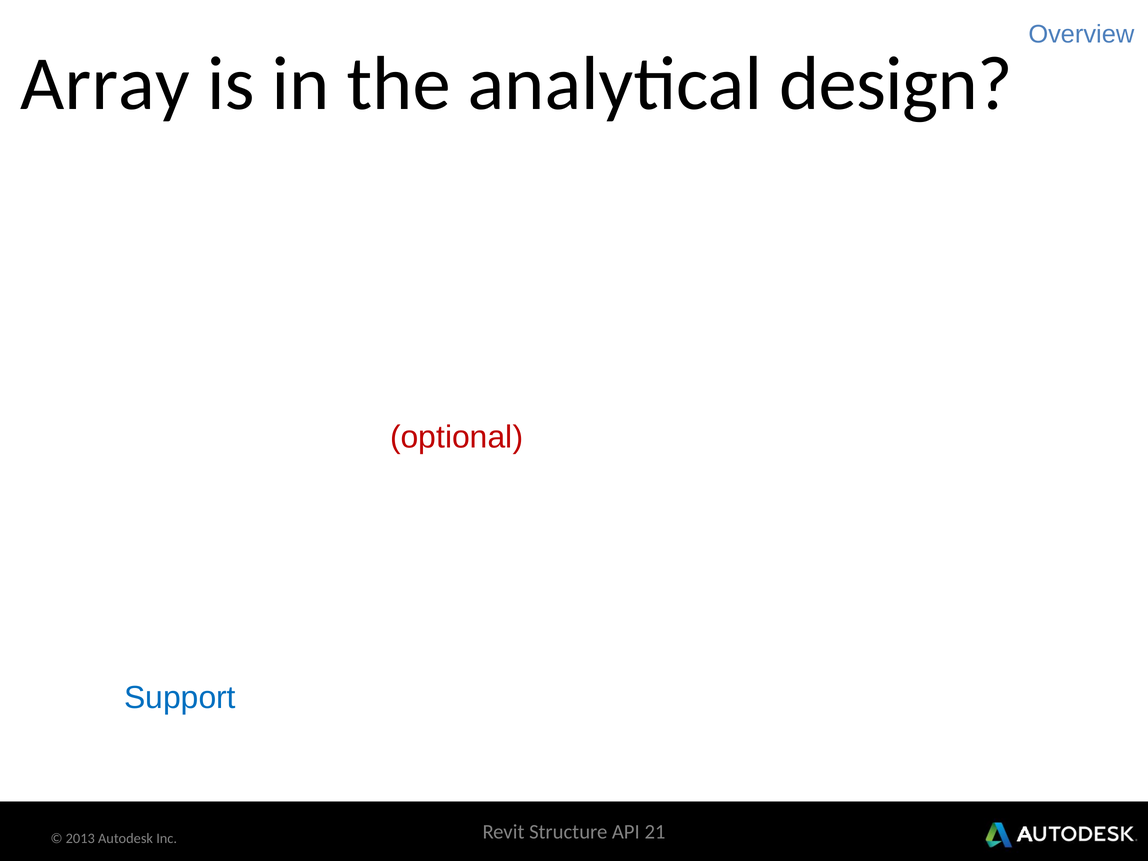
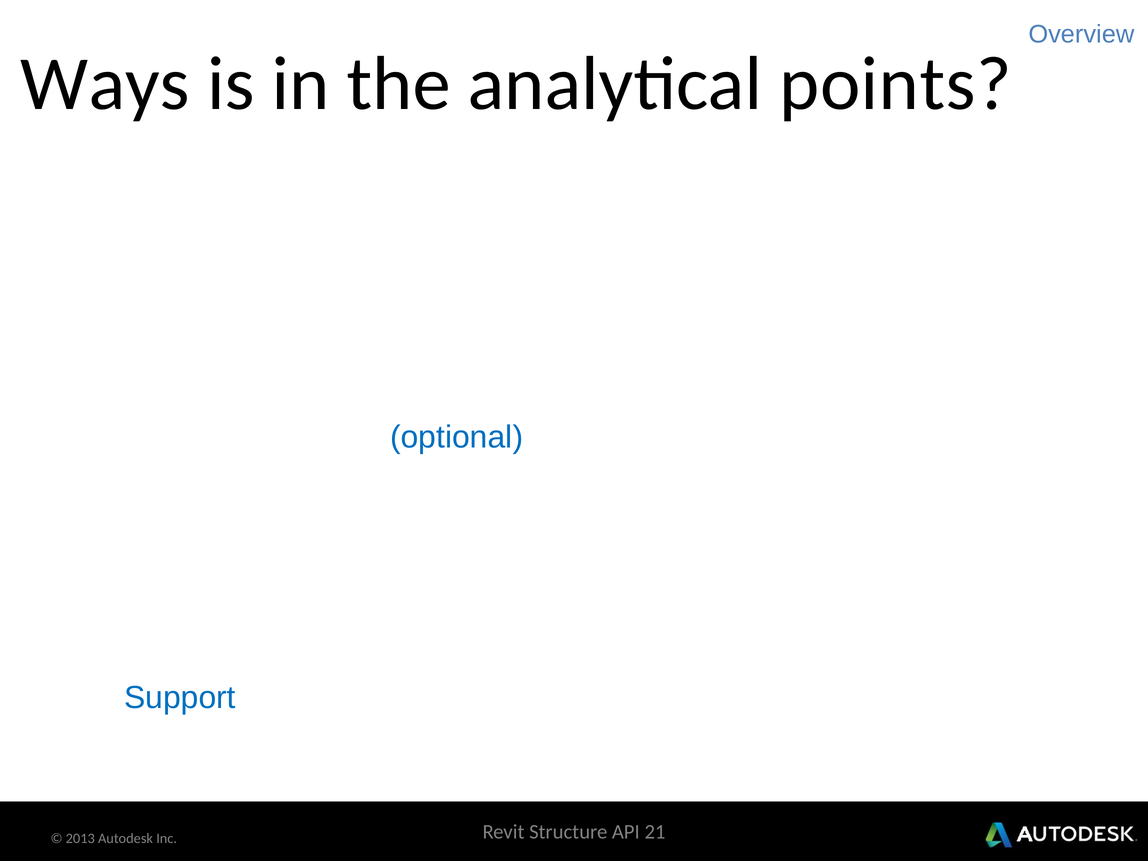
Array: Array -> Ways
design: design -> points
optional colour: red -> blue
